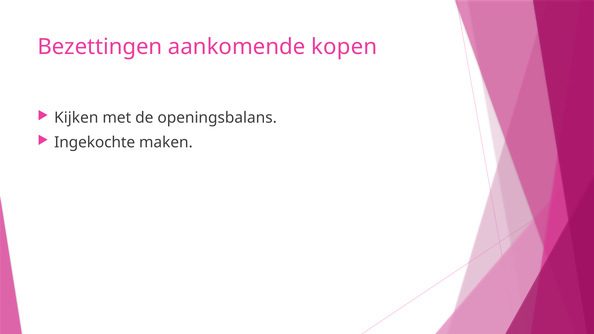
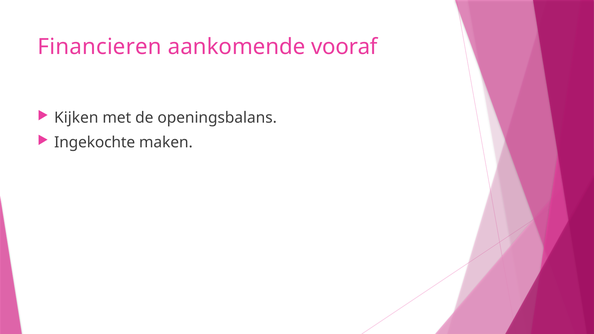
Bezettingen: Bezettingen -> Financieren
kopen: kopen -> vooraf
